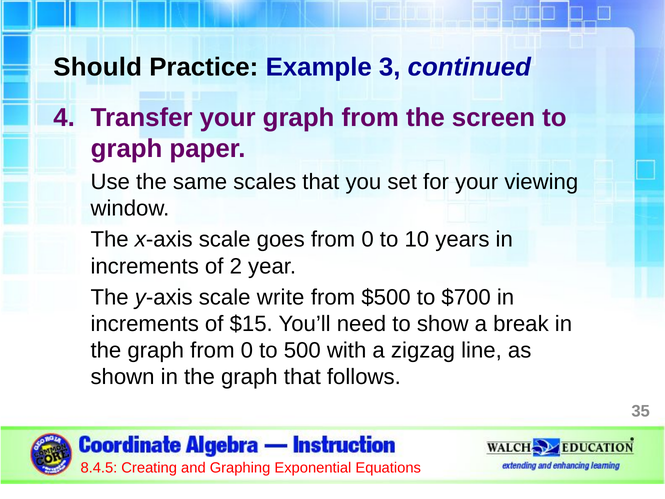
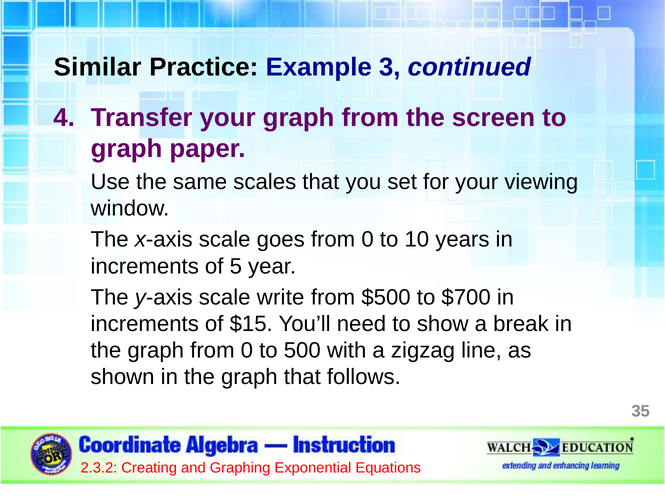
Should: Should -> Similar
2: 2 -> 5
8.4.5: 8.4.5 -> 2.3.2
